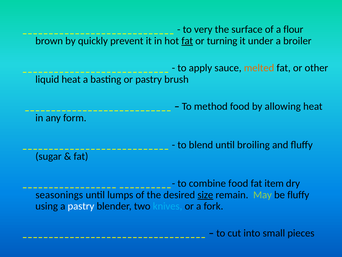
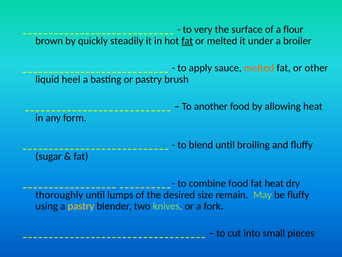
prevent: prevent -> steadily
or turning: turning -> melted
liquid heat: heat -> heel
method: method -> another
fat item: item -> heat
seasonings: seasonings -> thoroughly
size underline: present -> none
pastry at (81, 206) colour: white -> yellow
knives colour: light blue -> light green
